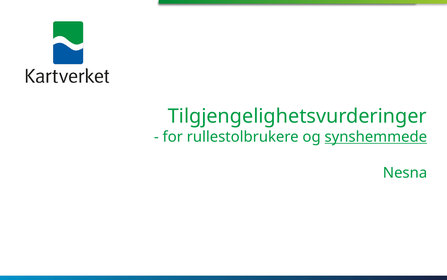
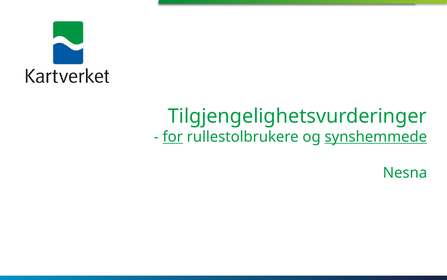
for underline: none -> present
